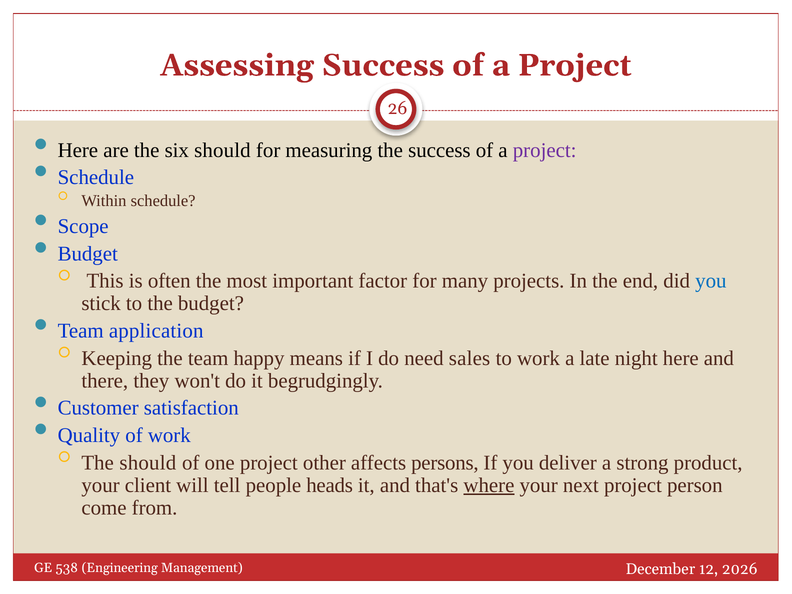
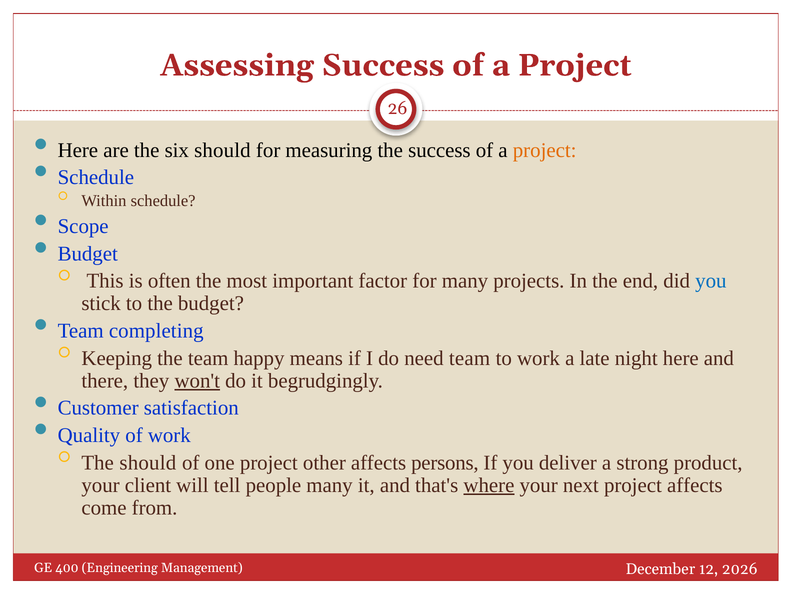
project at (545, 150) colour: purple -> orange
application: application -> completing
need sales: sales -> team
won't underline: none -> present
people heads: heads -> many
project person: person -> affects
538: 538 -> 400
